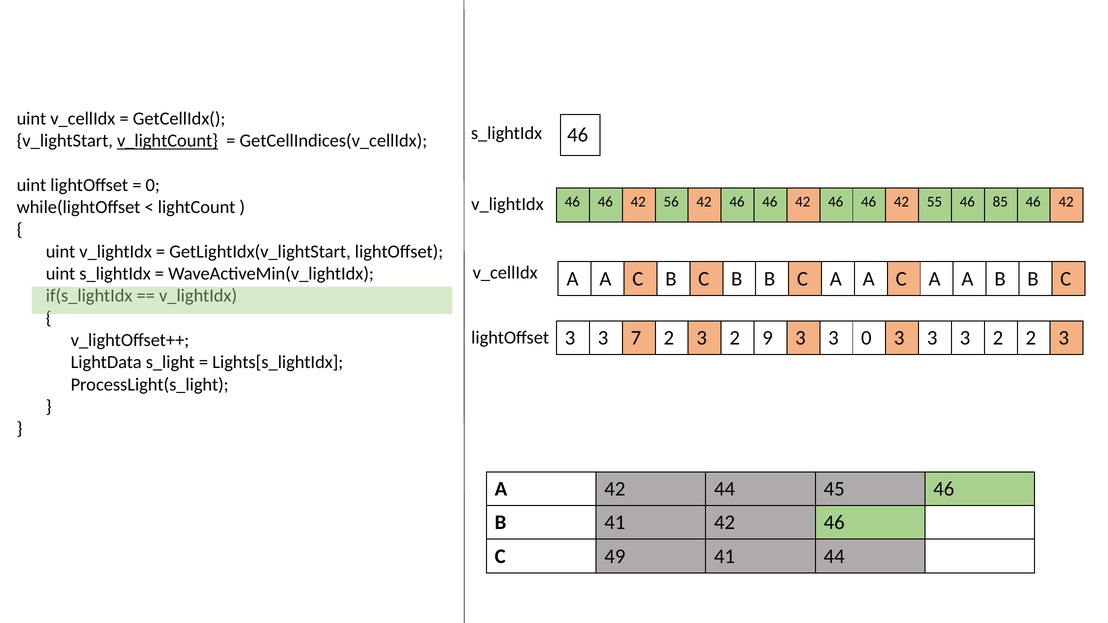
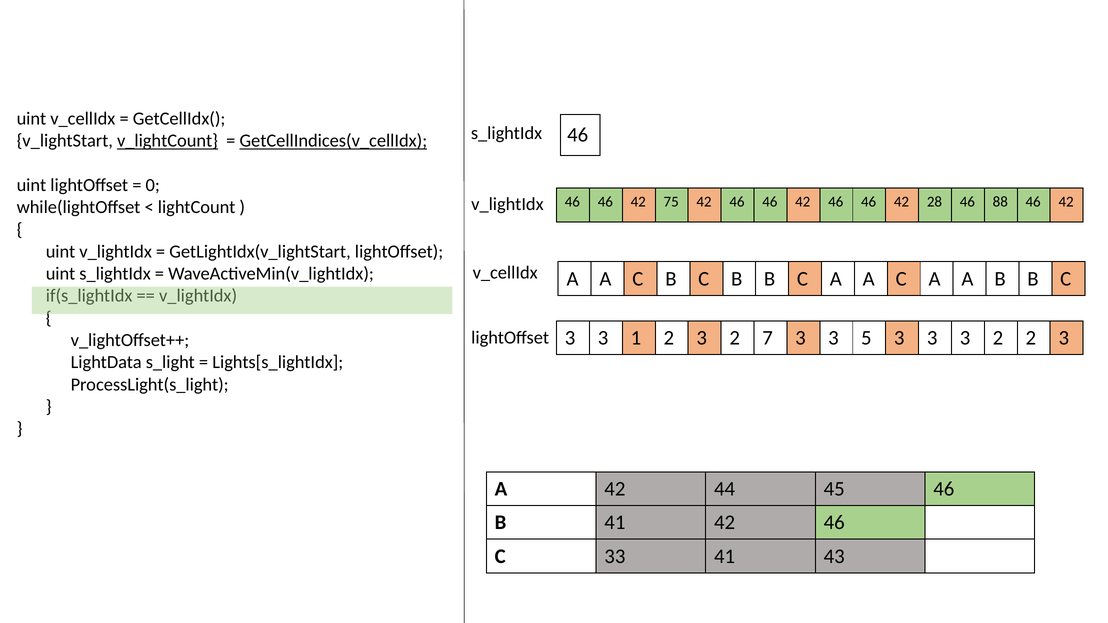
GetCellIndices(v_cellIdx underline: none -> present
56: 56 -> 75
55: 55 -> 28
85: 85 -> 88
7: 7 -> 1
9: 9 -> 7
3 0: 0 -> 5
49: 49 -> 33
41 44: 44 -> 43
